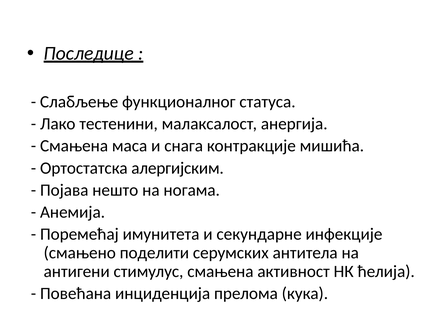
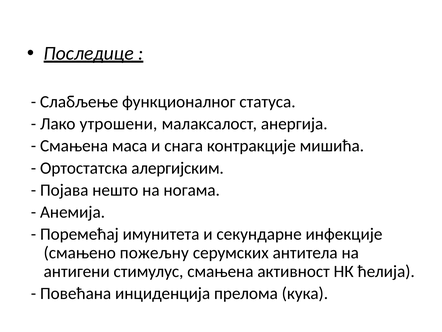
тестенини: тестенини -> утрошени
поделити: поделити -> пожељну
